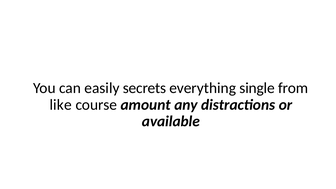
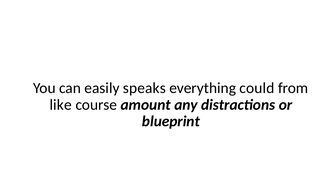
secrets: secrets -> speaks
single: single -> could
available: available -> blueprint
